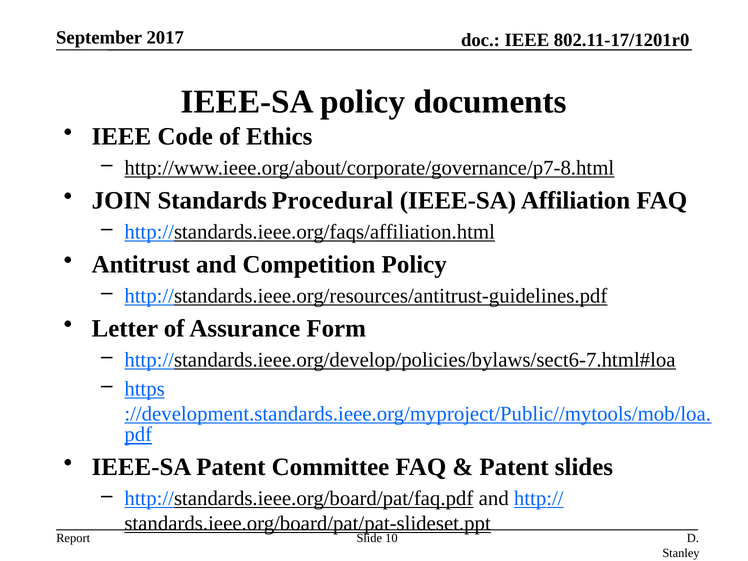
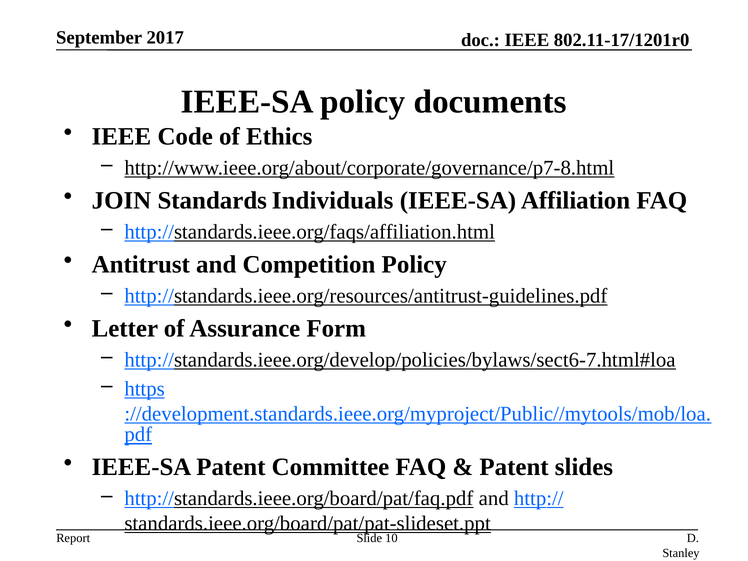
Procedural: Procedural -> Individuals
